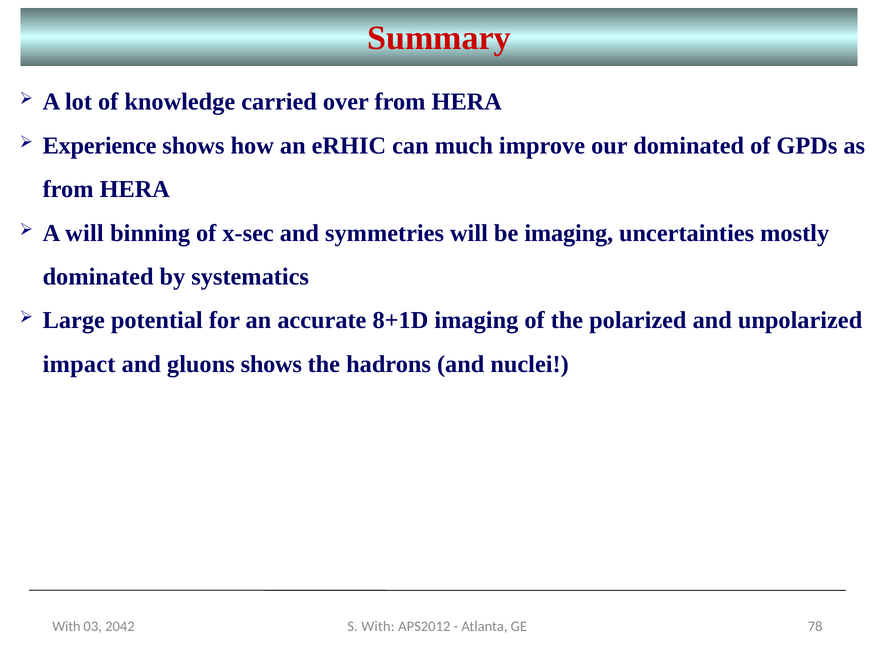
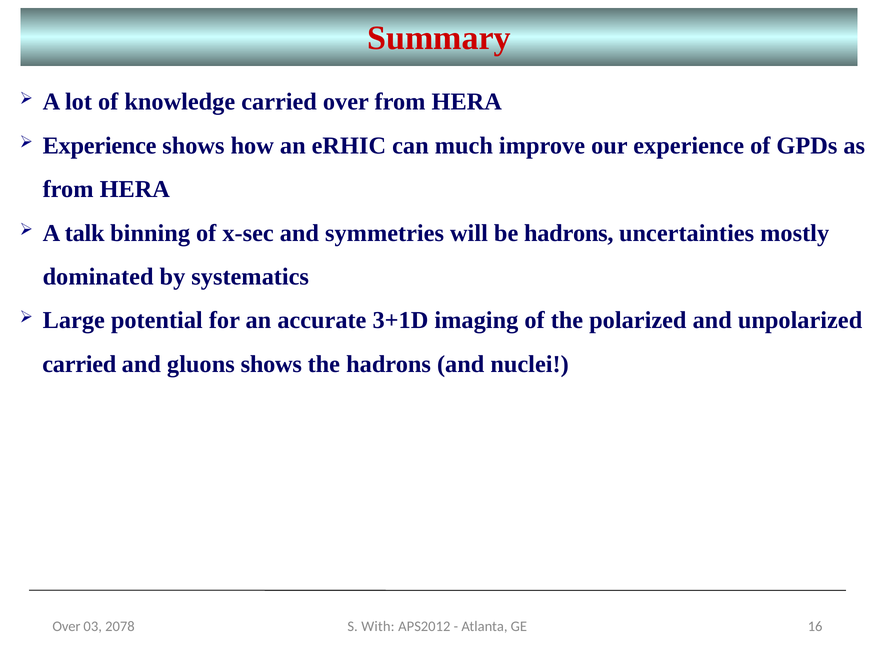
our dominated: dominated -> experience
A will: will -> talk
be imaging: imaging -> hadrons
8+1D: 8+1D -> 3+1D
impact at (79, 364): impact -> carried
78: 78 -> 16
With at (66, 627): With -> Over
2042: 2042 -> 2078
